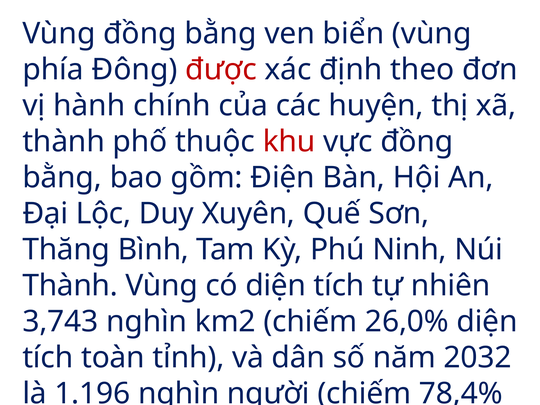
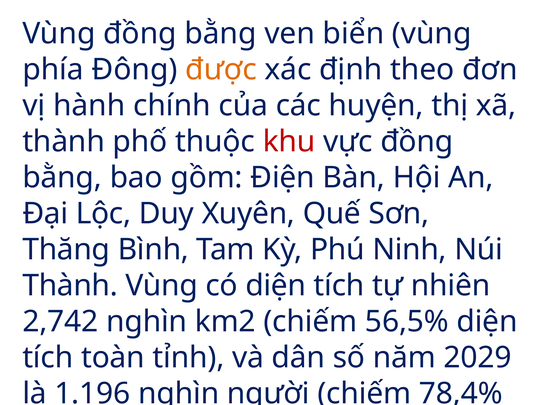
được colour: red -> orange
3,743: 3,743 -> 2,742
26,0%: 26,0% -> 56,5%
2032: 2032 -> 2029
